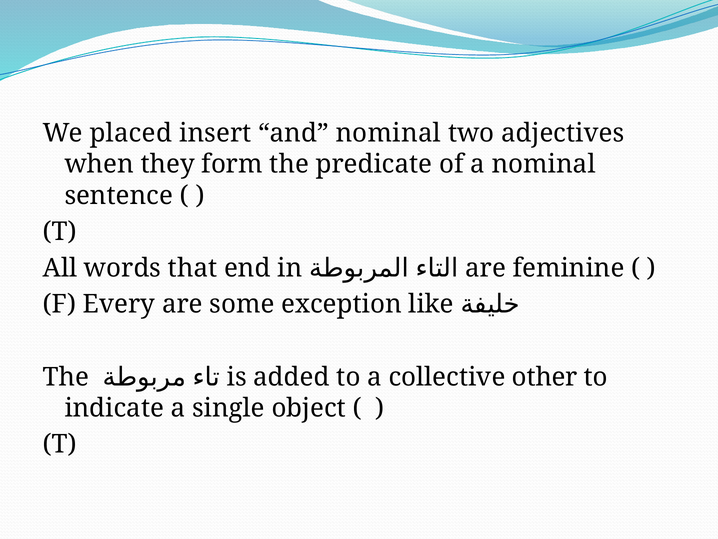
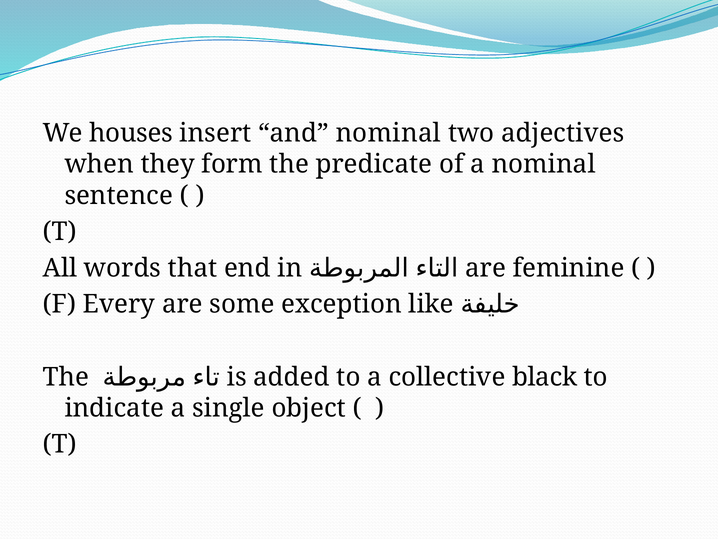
placed: placed -> houses
other: other -> black
